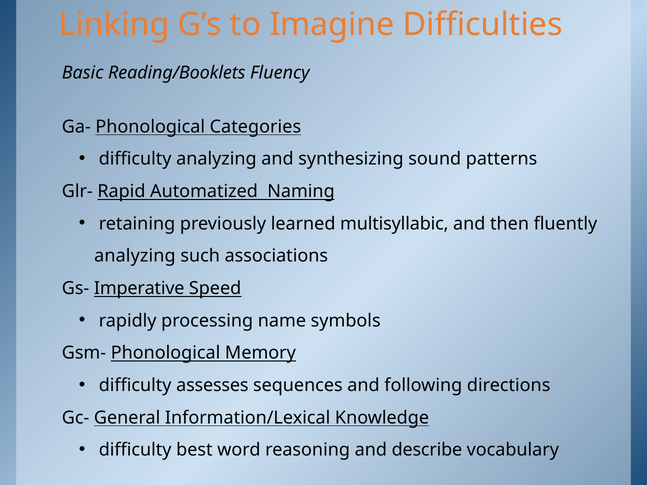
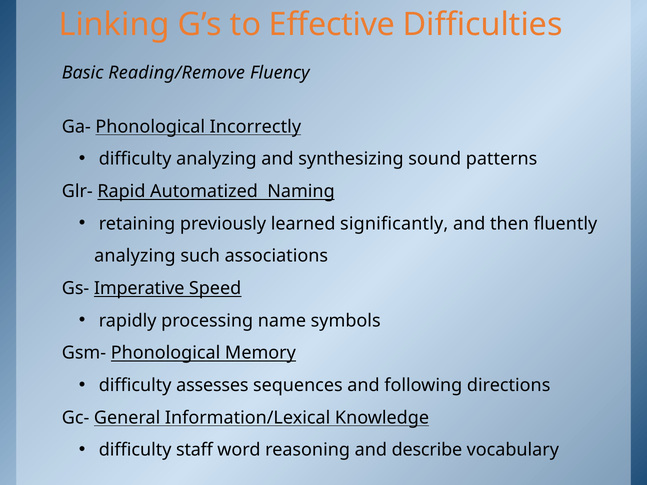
Imagine: Imagine -> Effective
Reading/Booklets: Reading/Booklets -> Reading/Remove
Categories: Categories -> Incorrectly
multisyllabic: multisyllabic -> significantly
best: best -> staff
